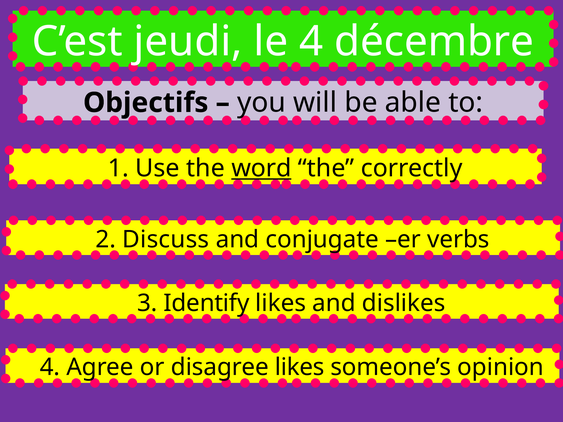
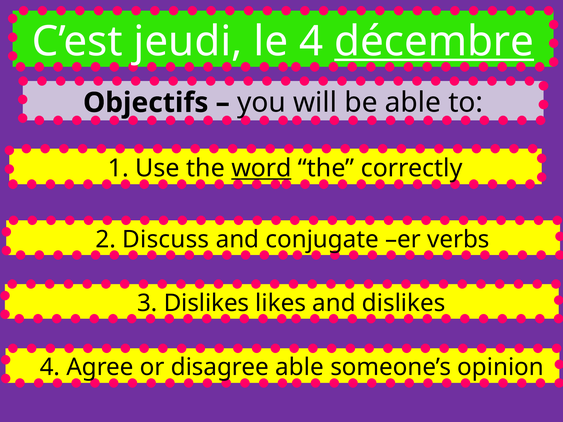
décembre underline: none -> present
3 Identify: Identify -> Dislikes
disagree likes: likes -> able
